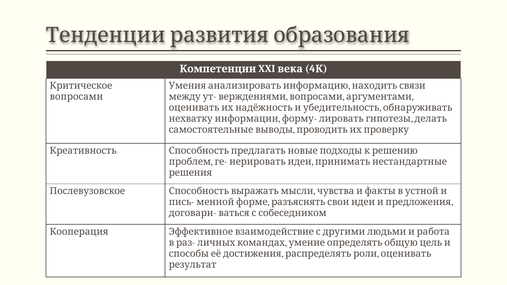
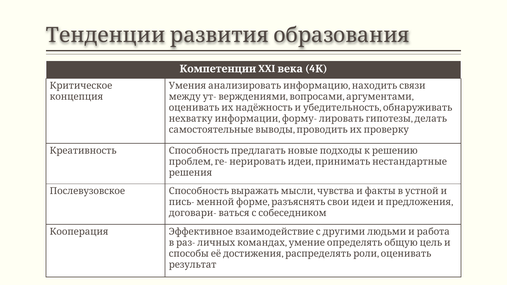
вопросами at (76, 97): вопросами -> концепция
